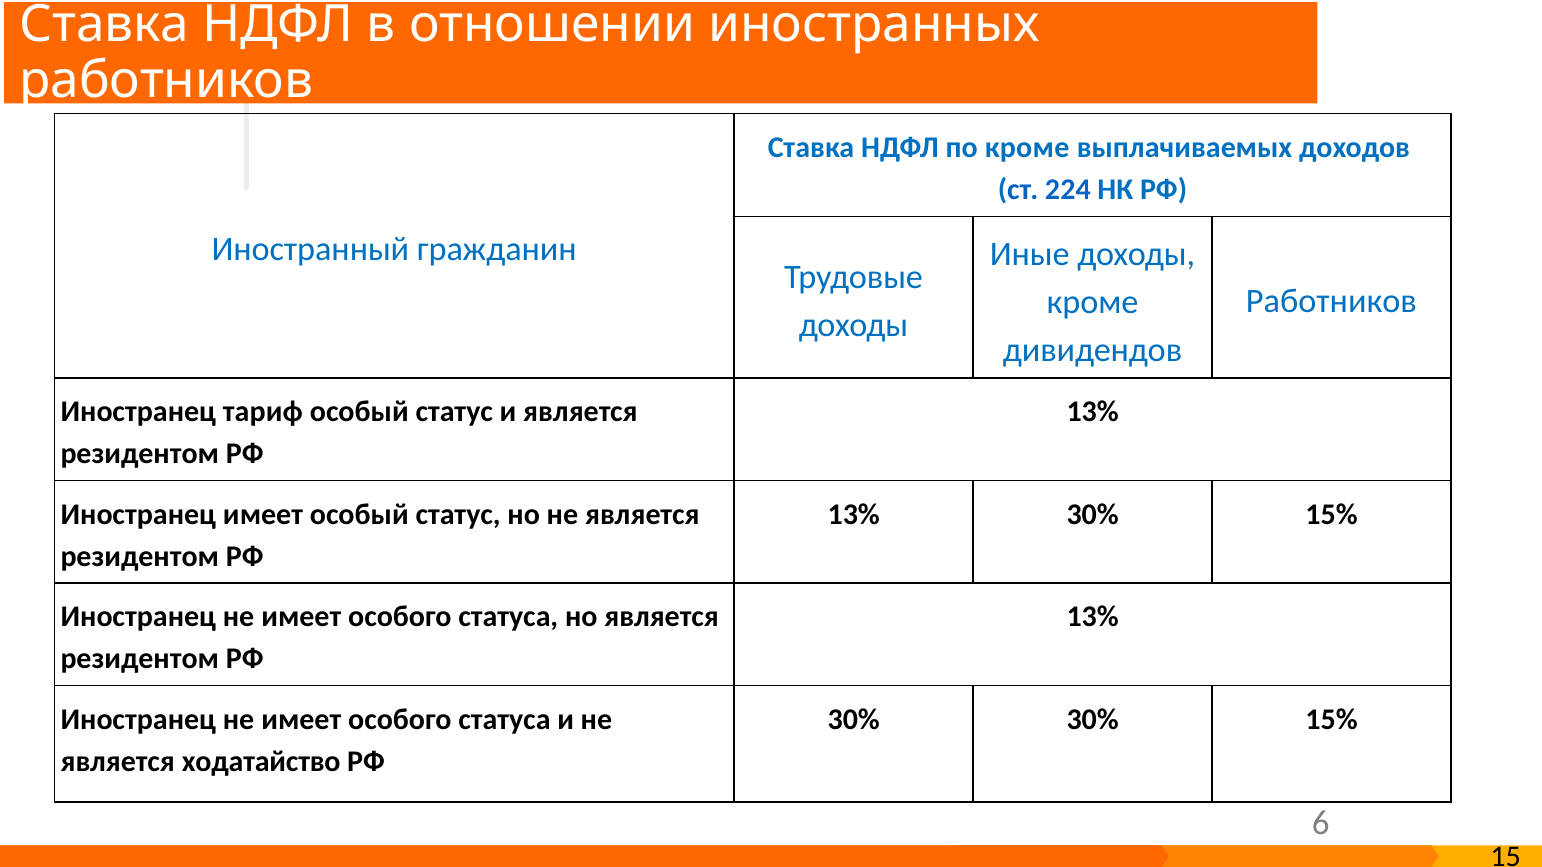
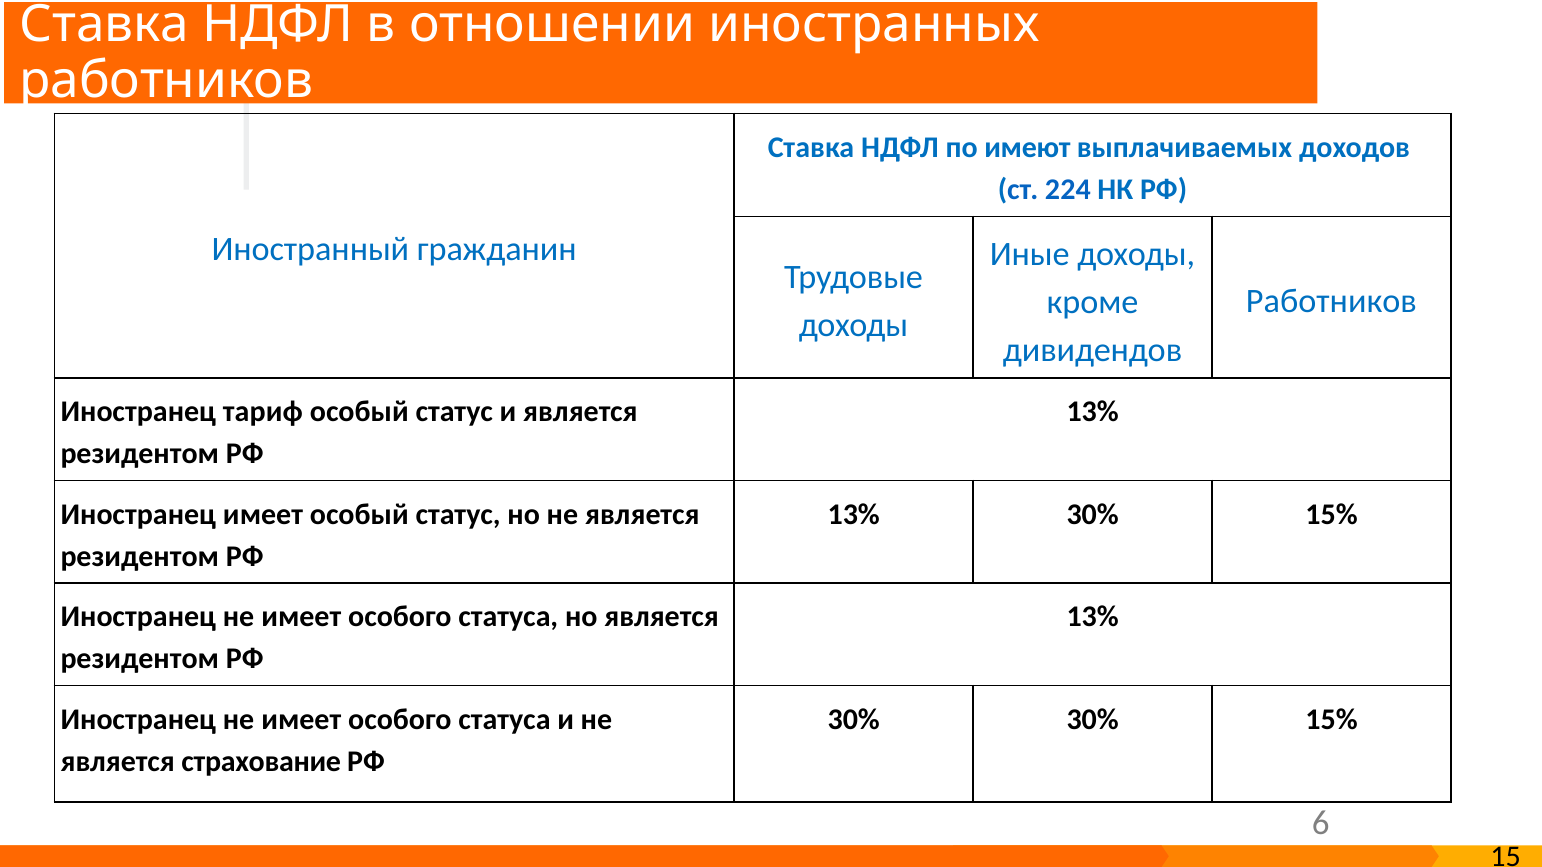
по кроме: кроме -> имеют
ходатайство: ходатайство -> страхование
